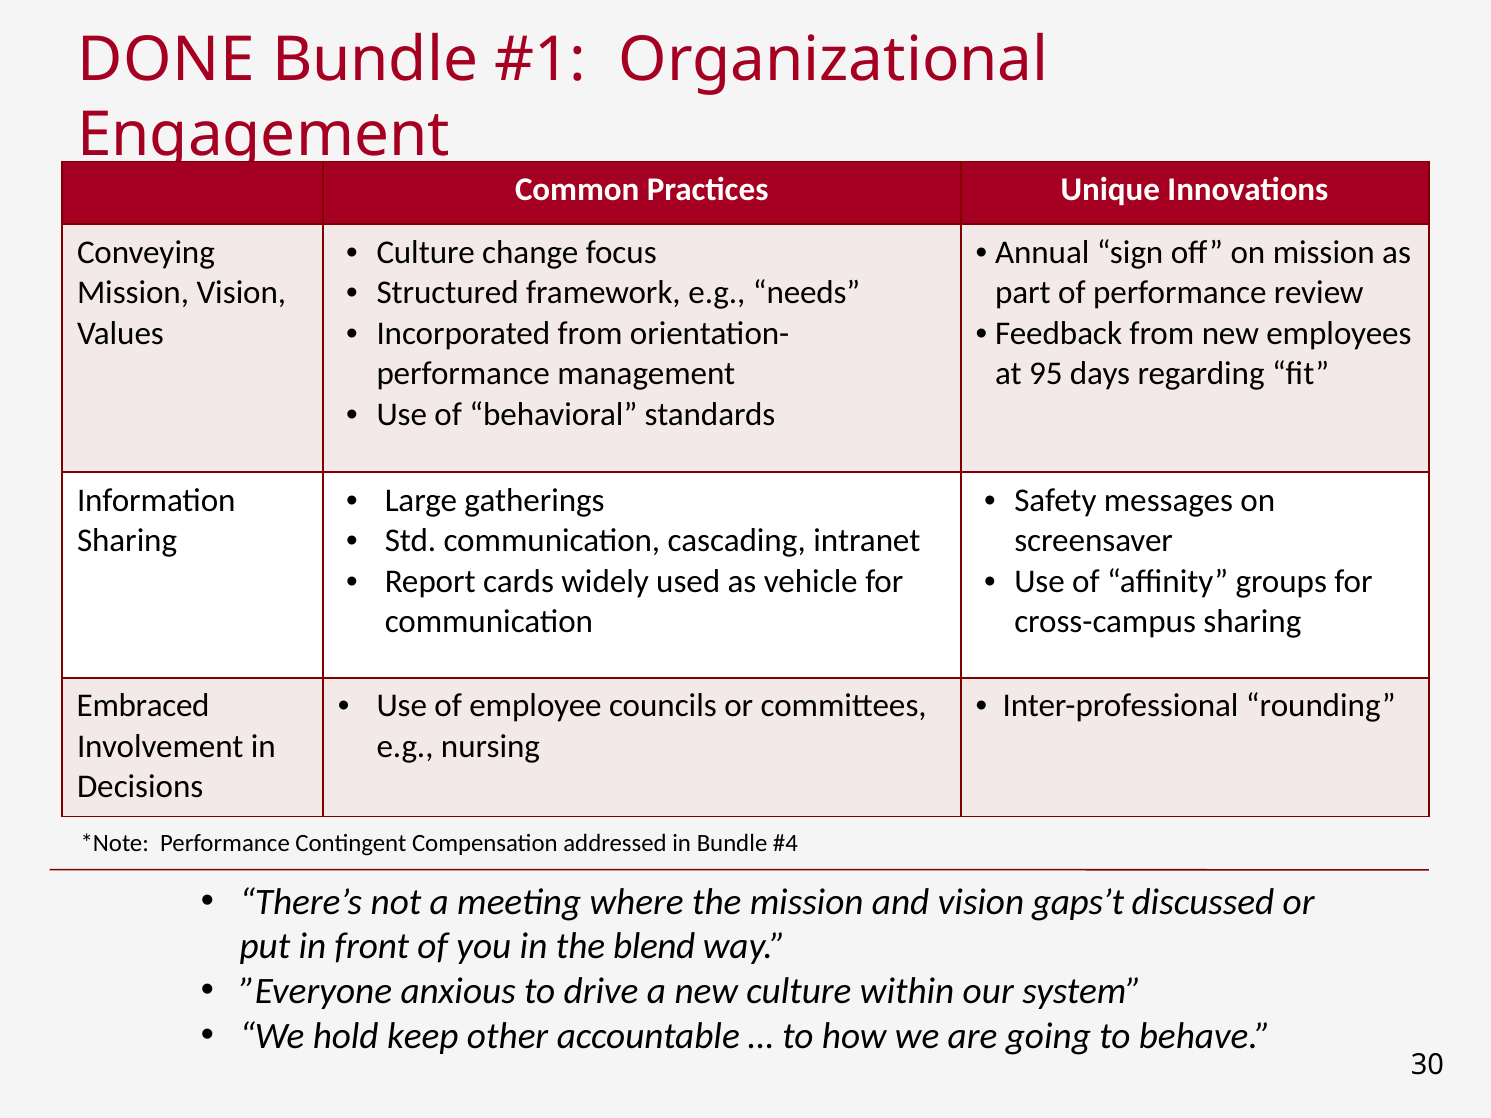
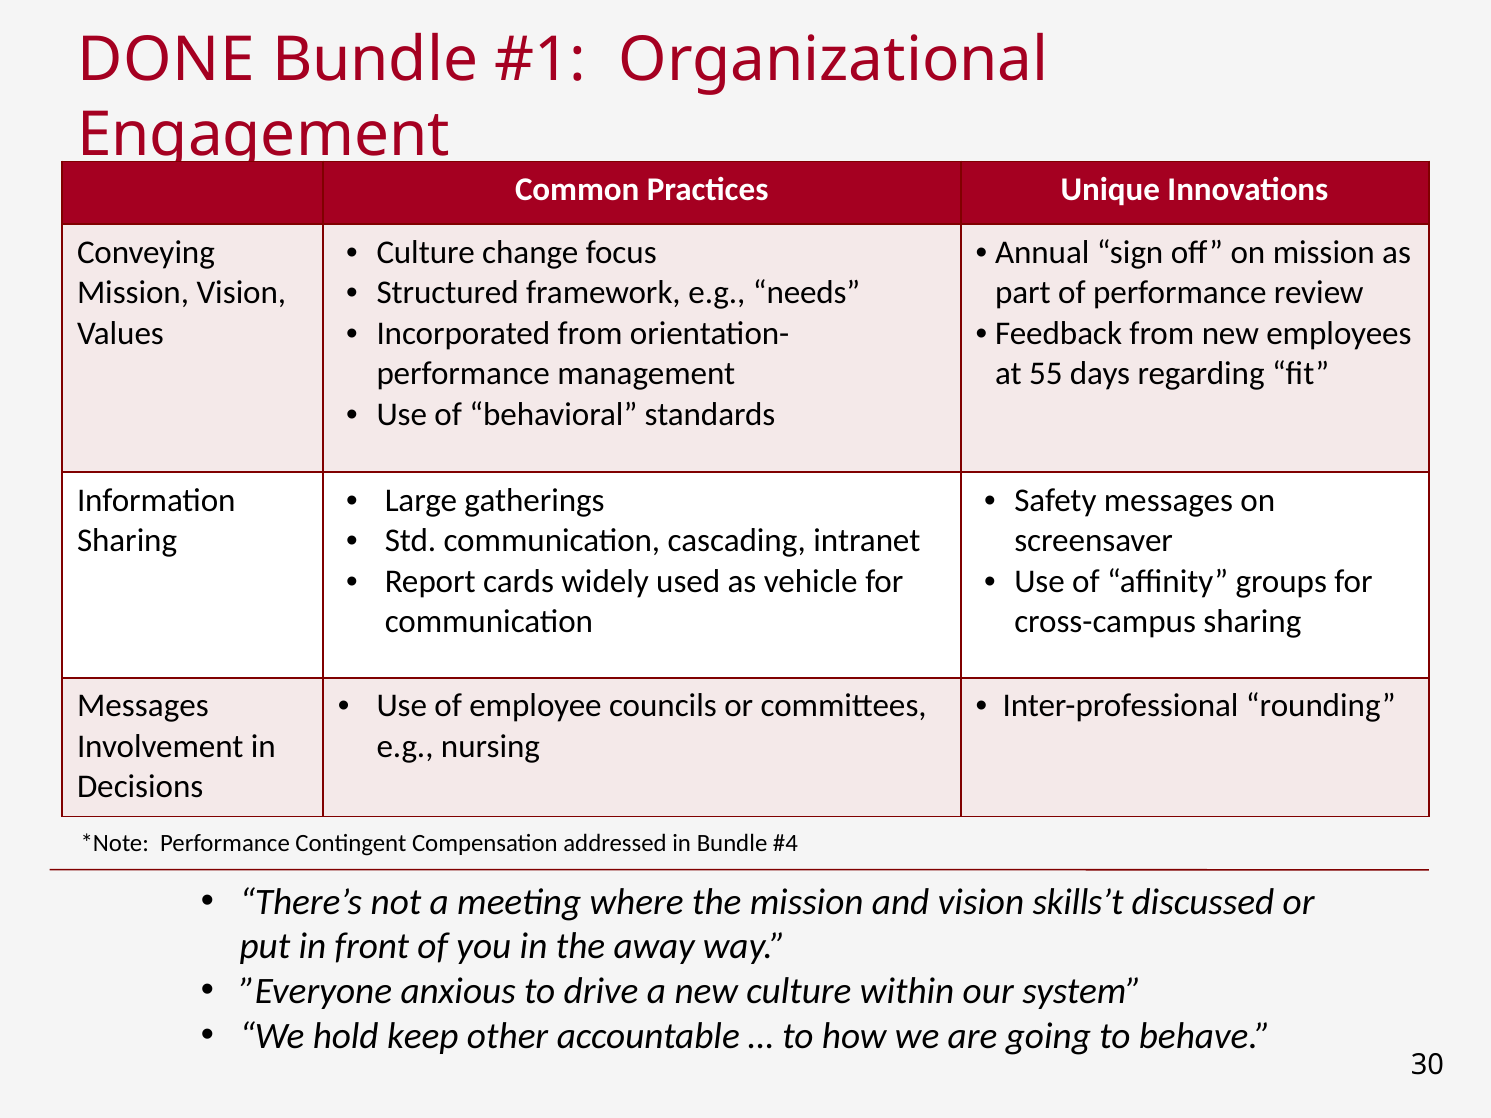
95: 95 -> 55
Embraced at (143, 706): Embraced -> Messages
gaps’t: gaps’t -> skills’t
blend: blend -> away
